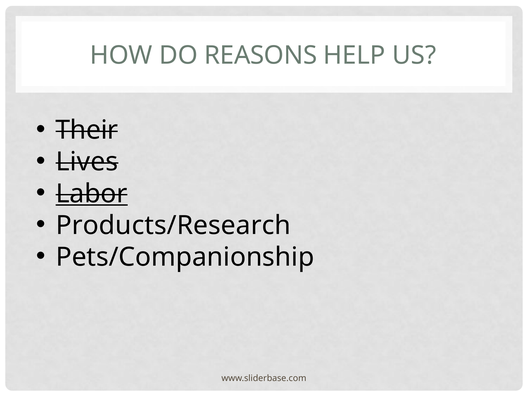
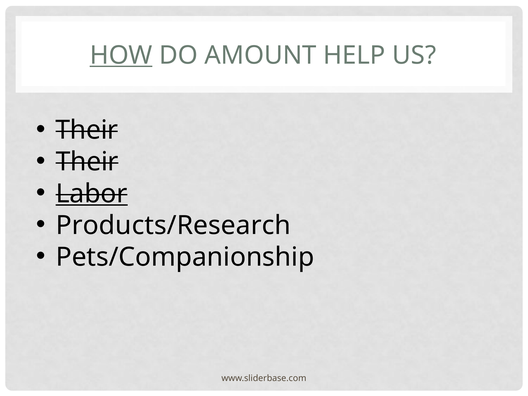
HOW underline: none -> present
REASONS: REASONS -> AMOUNT
Lives at (87, 162): Lives -> Their
